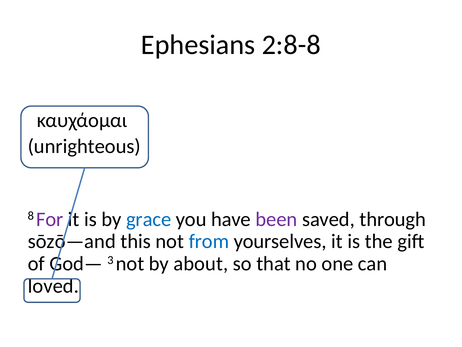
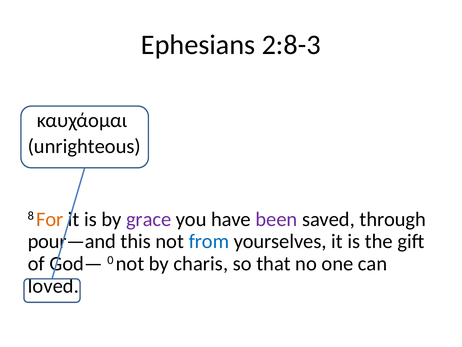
2:8-8: 2:8-8 -> 2:8-3
For colour: purple -> orange
grace colour: blue -> purple
sōzō—and: sōzō—and -> pour—and
3: 3 -> 0
about: about -> charis
